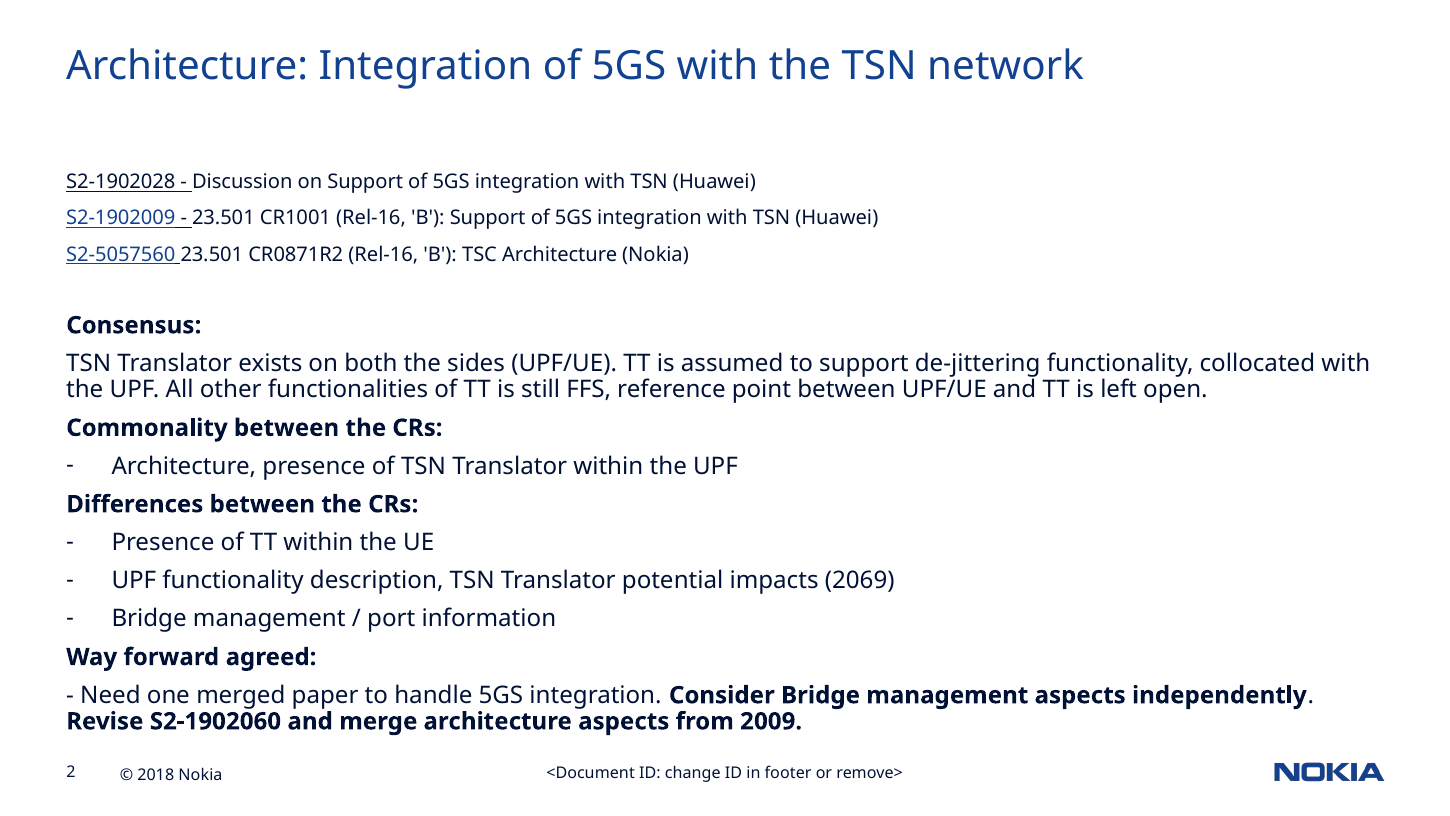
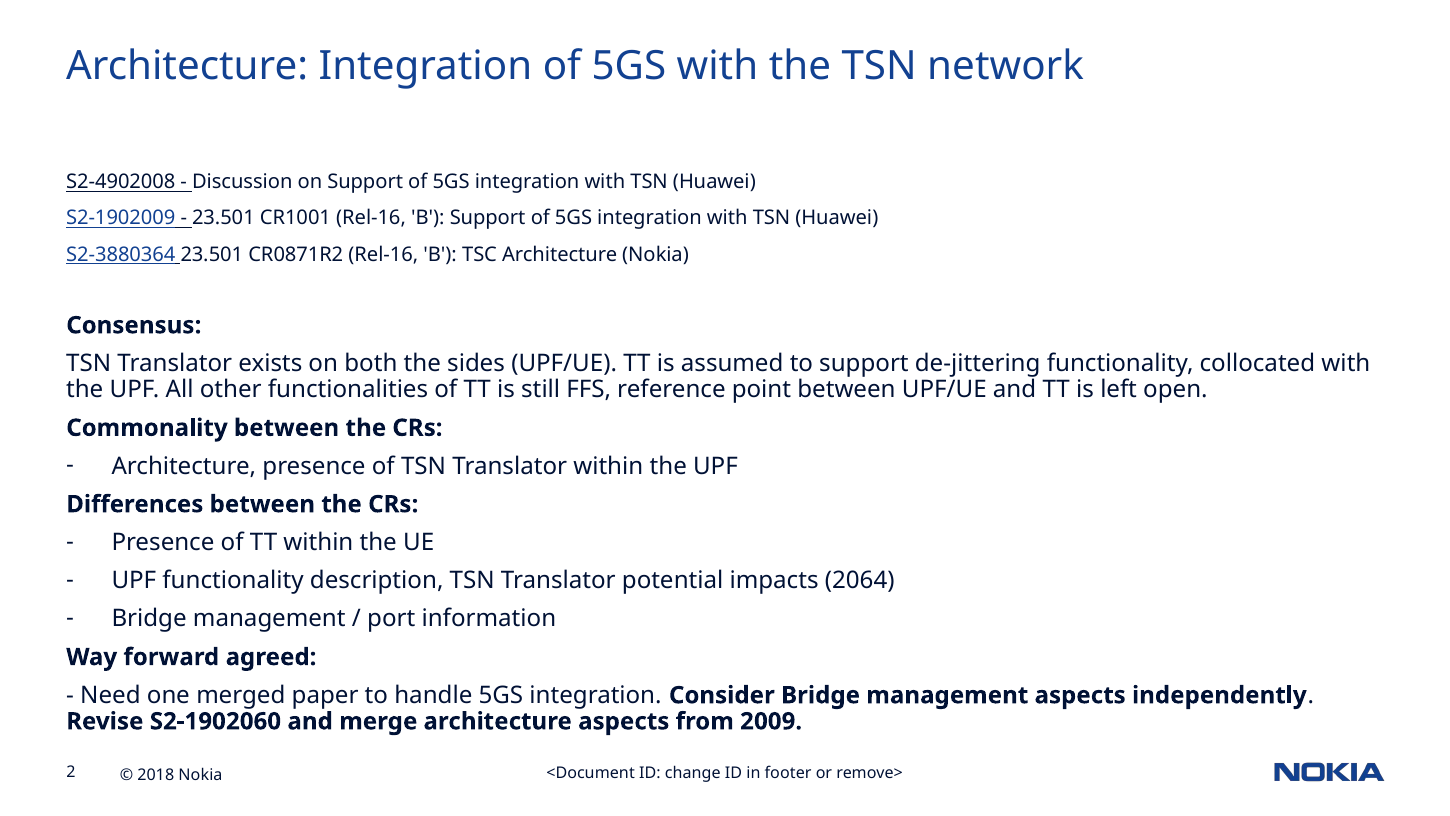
S2-1902028: S2-1902028 -> S2-4902008
S2-5057560: S2-5057560 -> S2-3880364
2069: 2069 -> 2064
